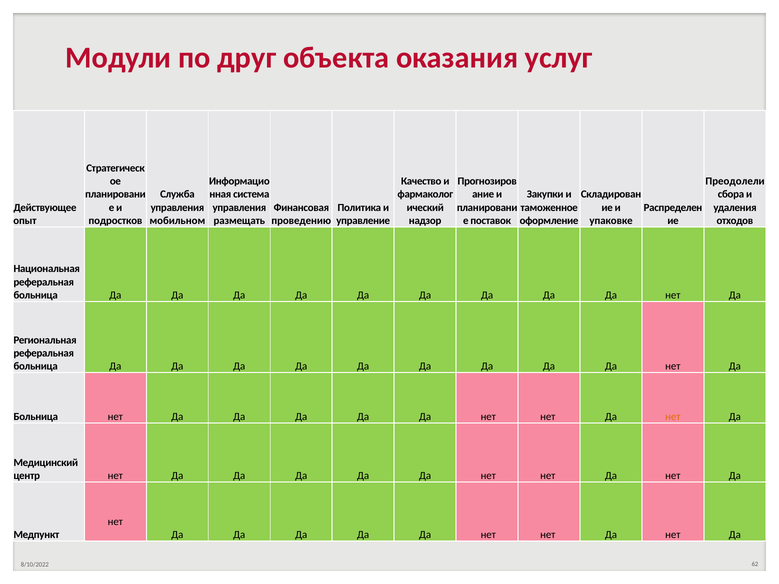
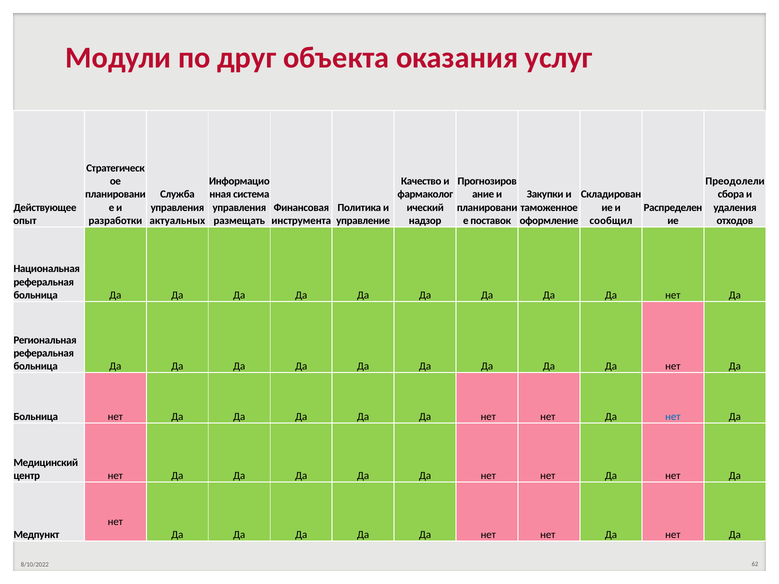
подростков: подростков -> разработки
мобильном: мобильном -> актуальных
проведению: проведению -> инструмента
упаковке: упаковке -> сообщил
нет at (673, 417) colour: orange -> blue
